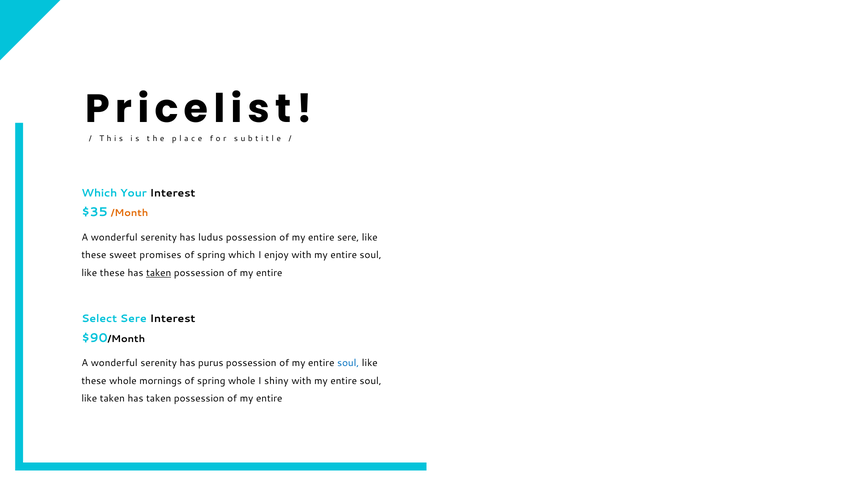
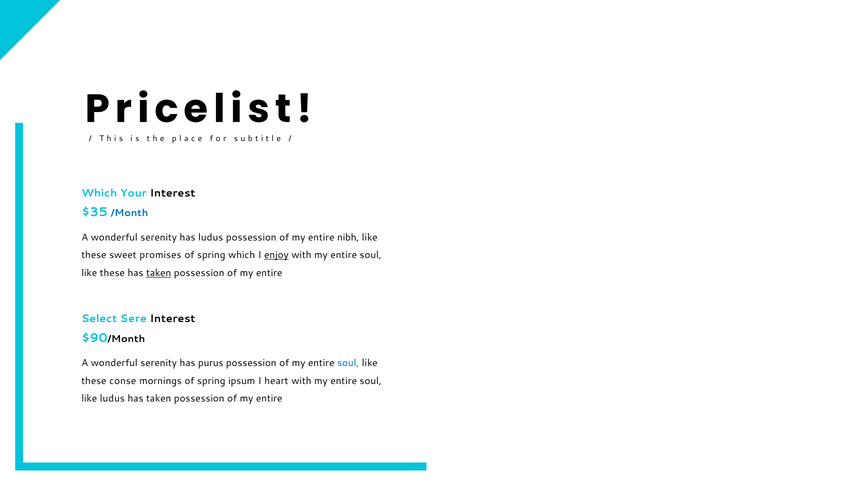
/Month at (130, 213) colour: orange -> blue
entire sere: sere -> nibh
enjoy underline: none -> present
these whole: whole -> conse
spring whole: whole -> ipsum
shiny: shiny -> heart
like taken: taken -> ludus
